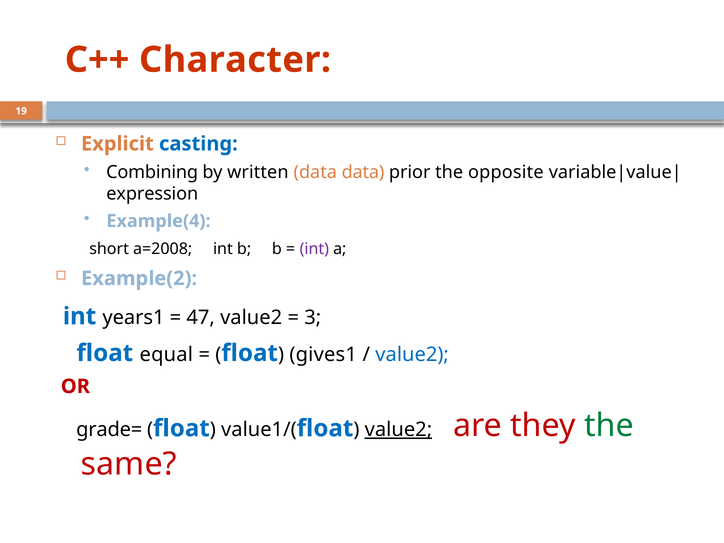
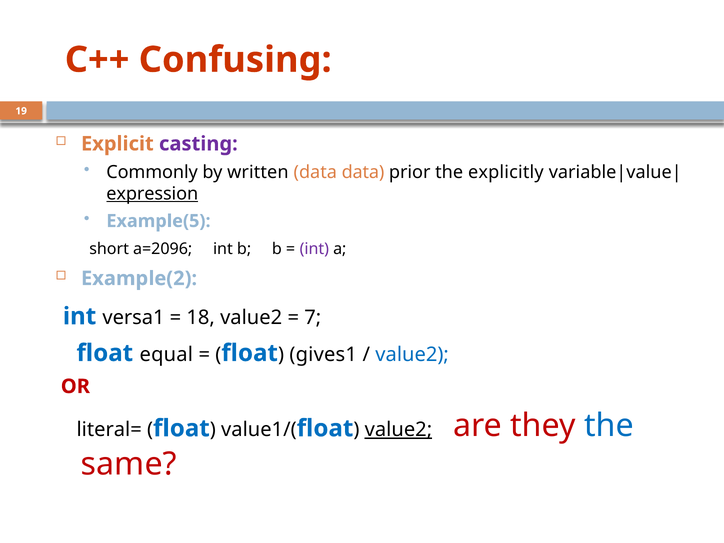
Character: Character -> Confusing
casting colour: blue -> purple
Combining: Combining -> Commonly
opposite: opposite -> explicitly
expression underline: none -> present
Example(4: Example(4 -> Example(5
a=2008: a=2008 -> a=2096
years1: years1 -> versa1
47: 47 -> 18
3: 3 -> 7
grade=: grade= -> literal=
the at (609, 426) colour: green -> blue
